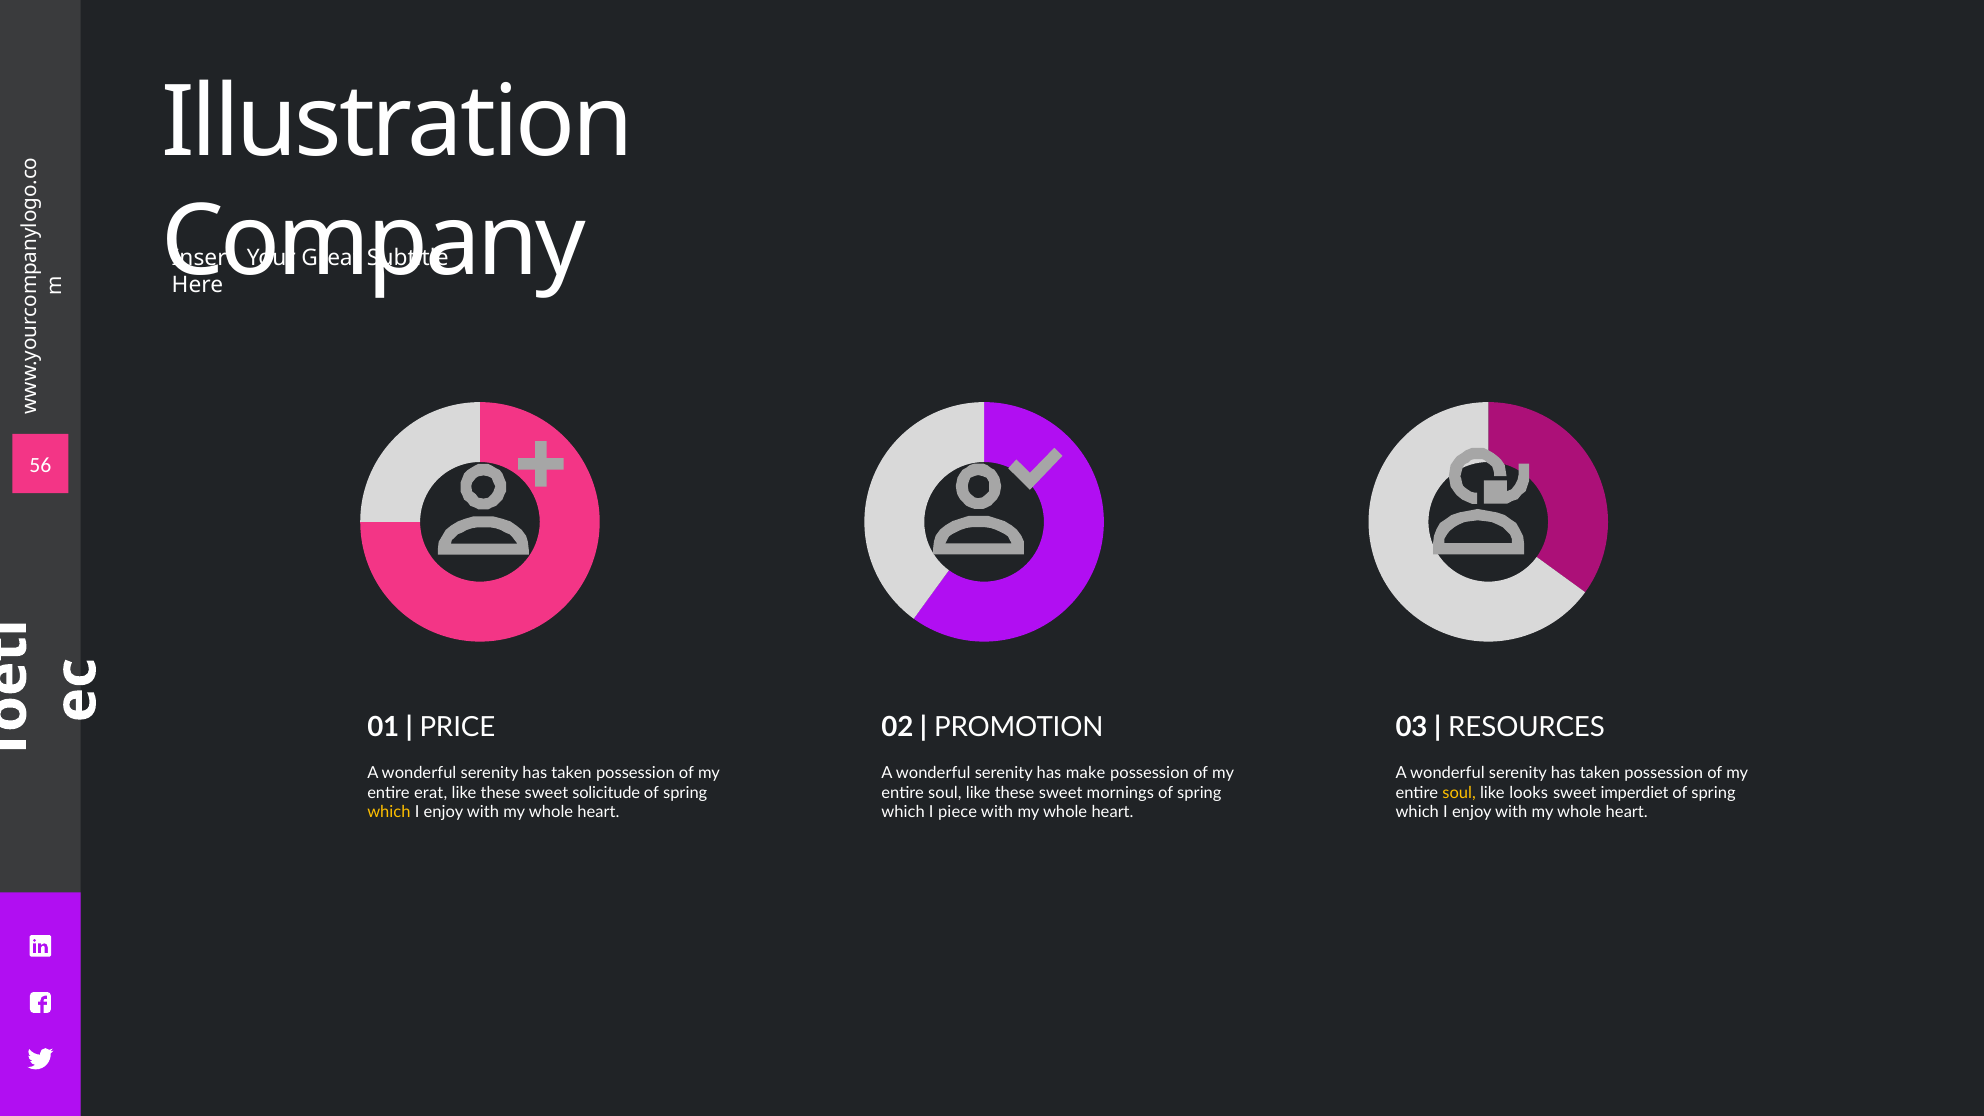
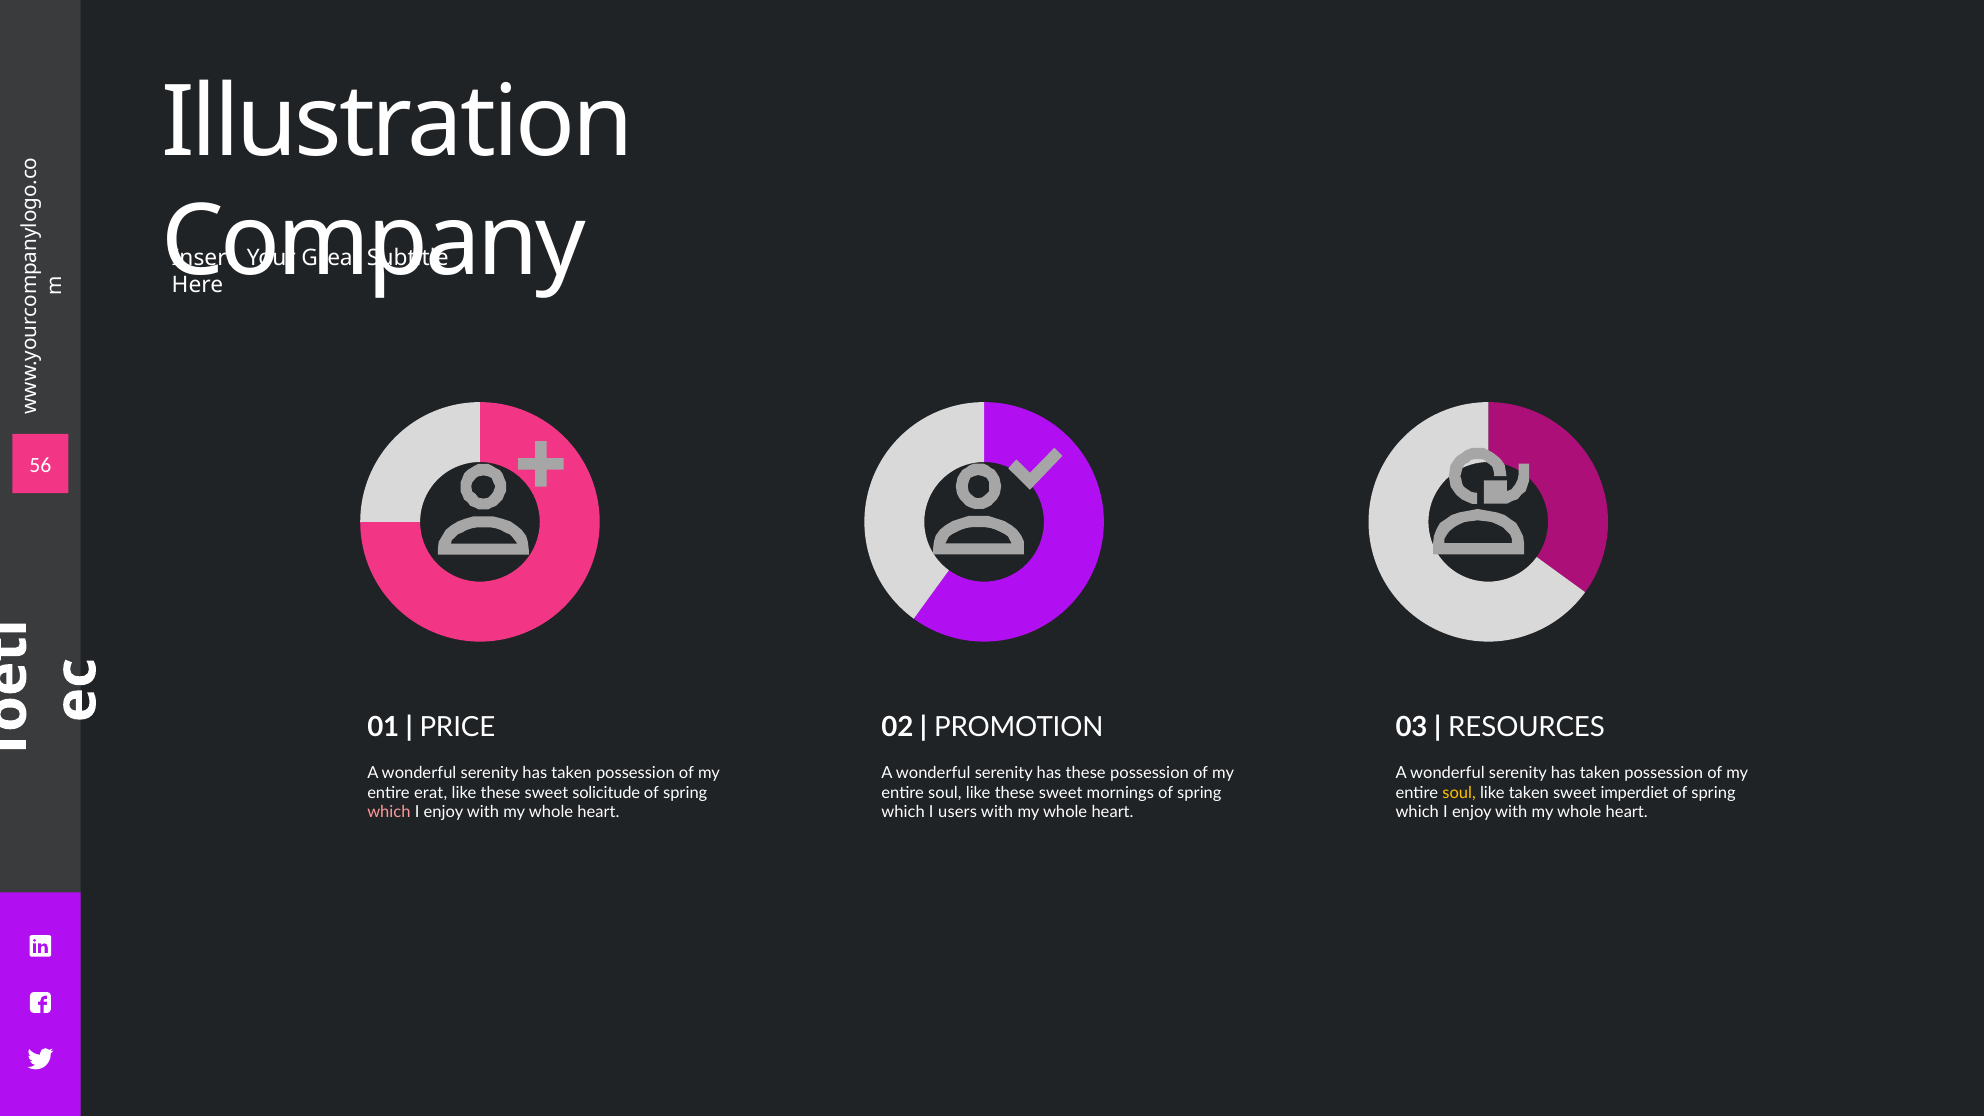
has make: make -> these
like looks: looks -> taken
which at (389, 813) colour: yellow -> pink
piece: piece -> users
